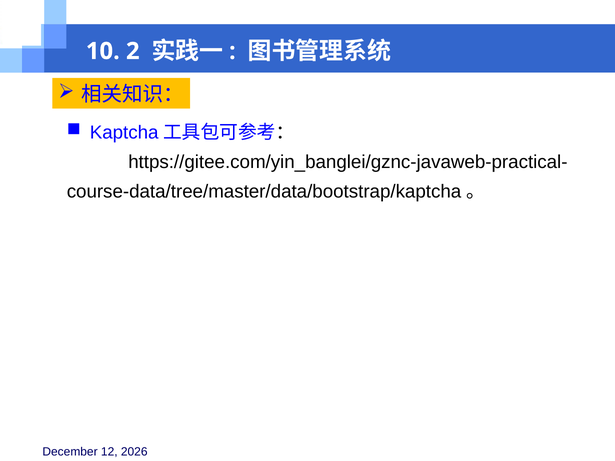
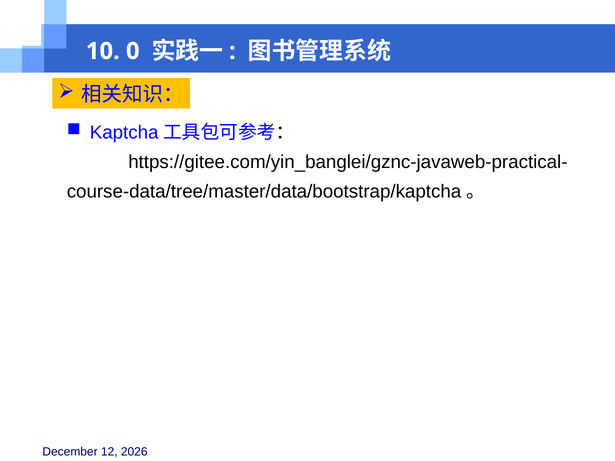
2: 2 -> 0
